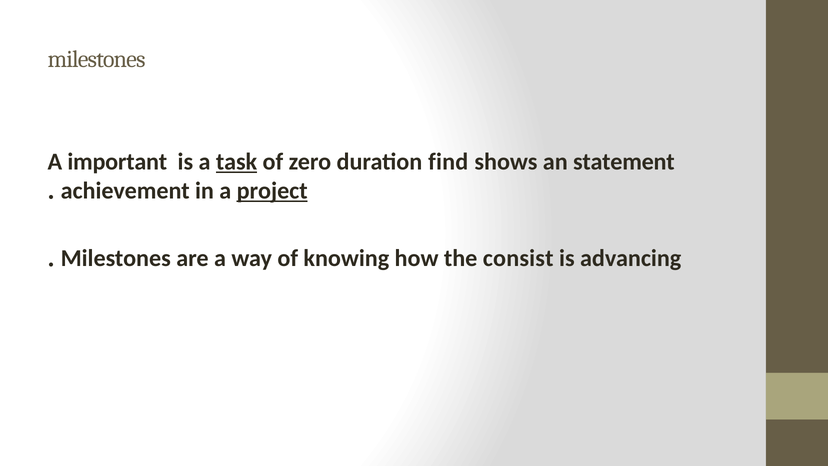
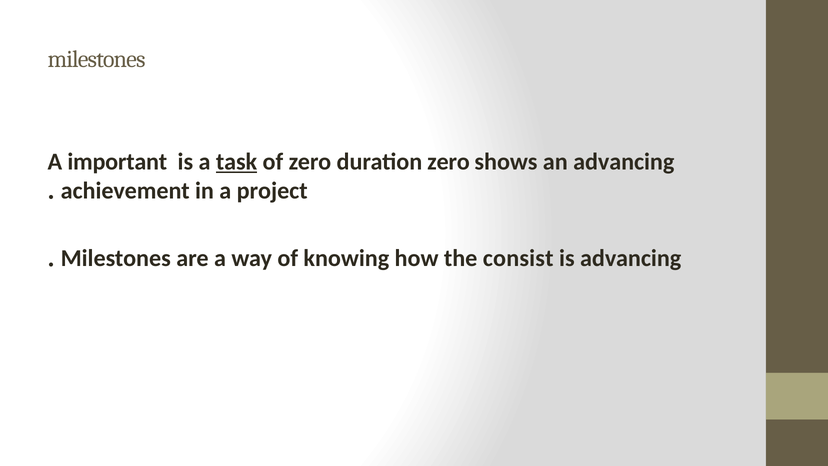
duration find: find -> zero
an statement: statement -> advancing
project underline: present -> none
